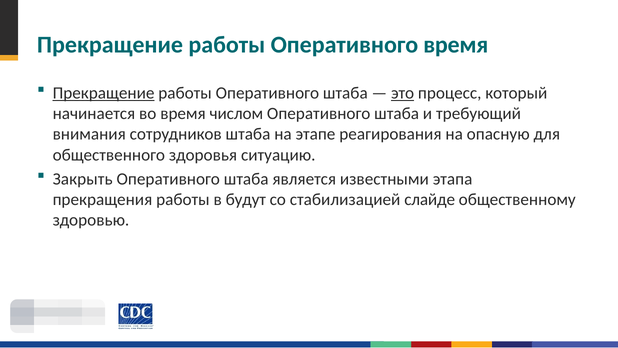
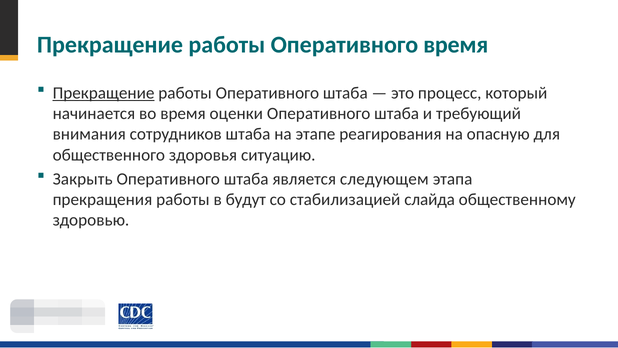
это underline: present -> none
числом: числом -> оценки
известными: известными -> следующем
слайде: слайде -> слайда
